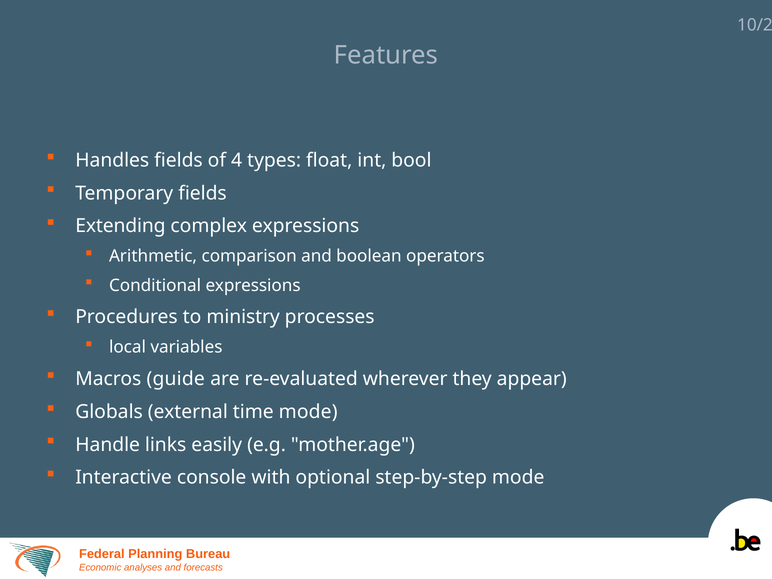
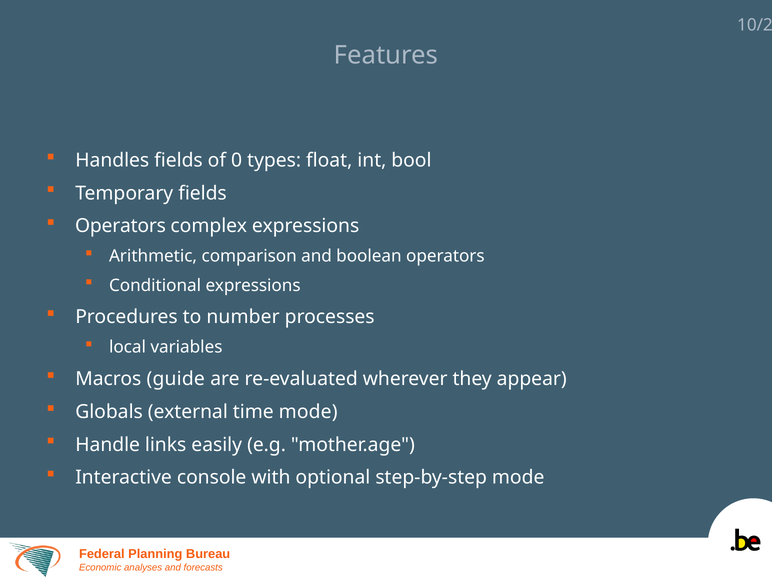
4: 4 -> 0
Extending at (120, 226): Extending -> Operators
ministry: ministry -> number
